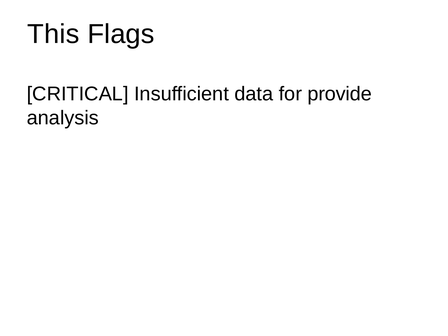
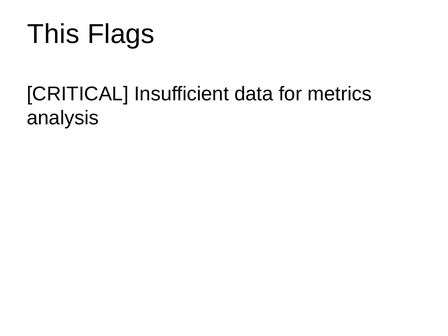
provide: provide -> metrics
